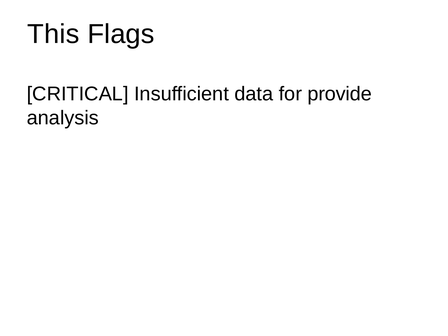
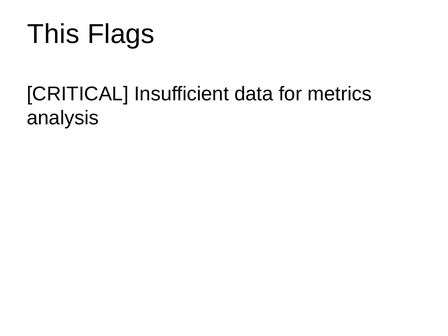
provide: provide -> metrics
